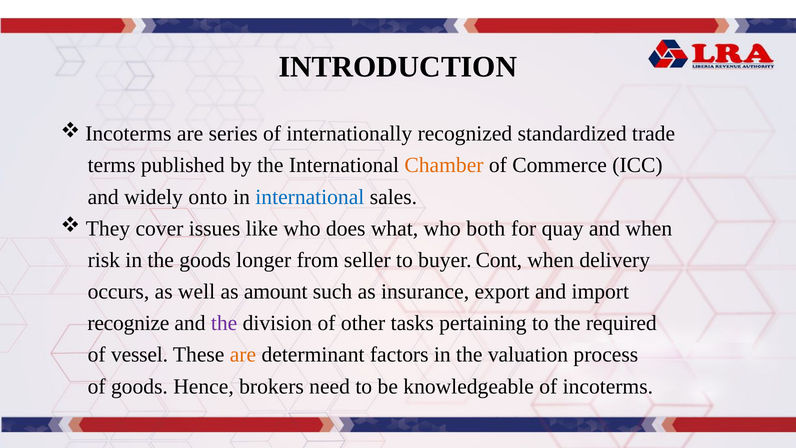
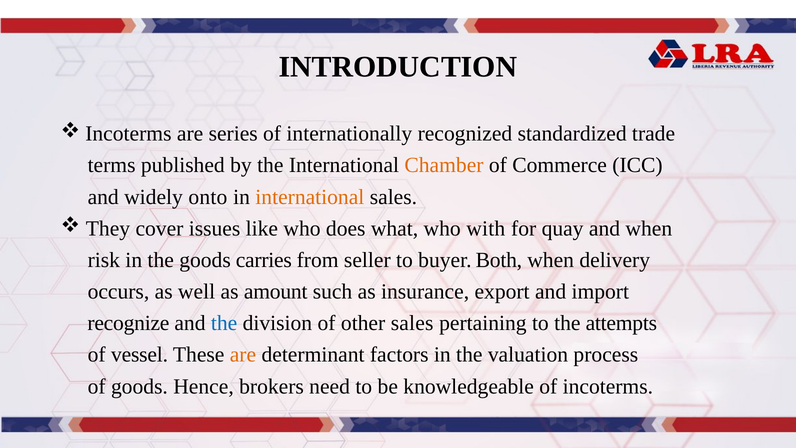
international at (310, 197) colour: blue -> orange
both: both -> with
longer: longer -> carries
Cont: Cont -> Both
the at (224, 323) colour: purple -> blue
other tasks: tasks -> sales
required: required -> attempts
